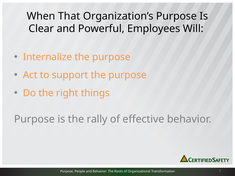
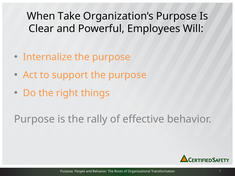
That: That -> Take
